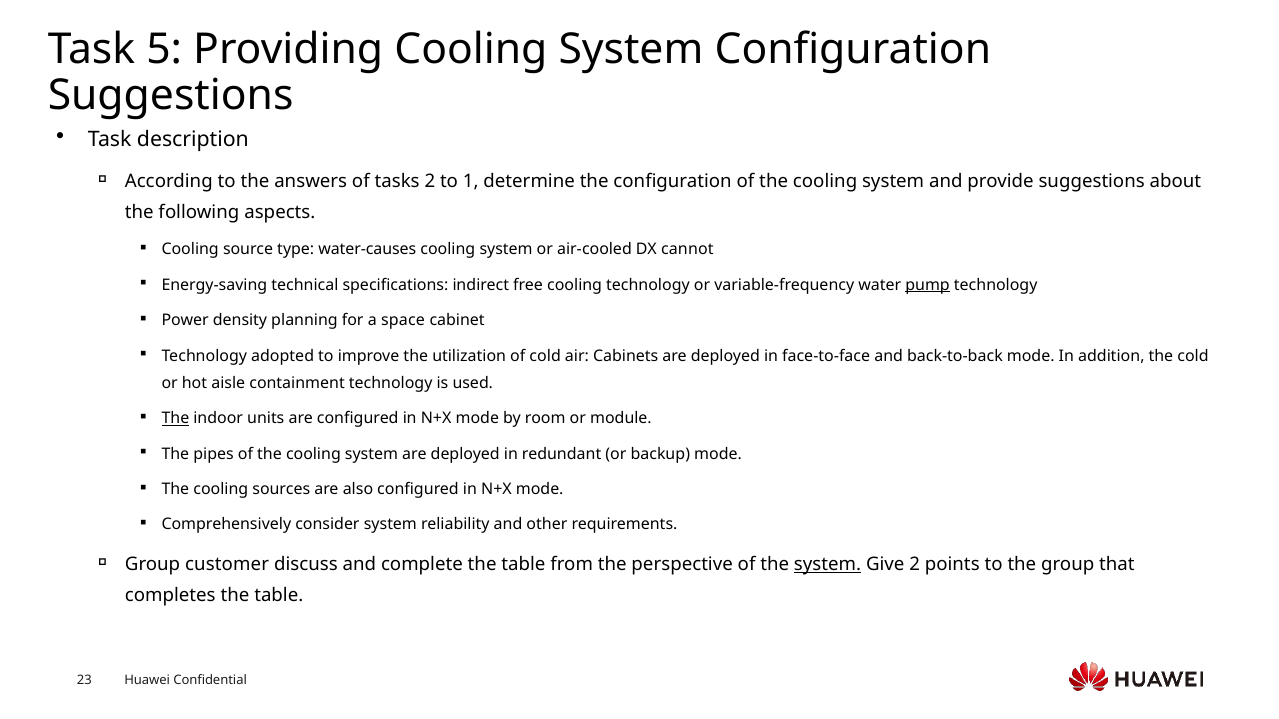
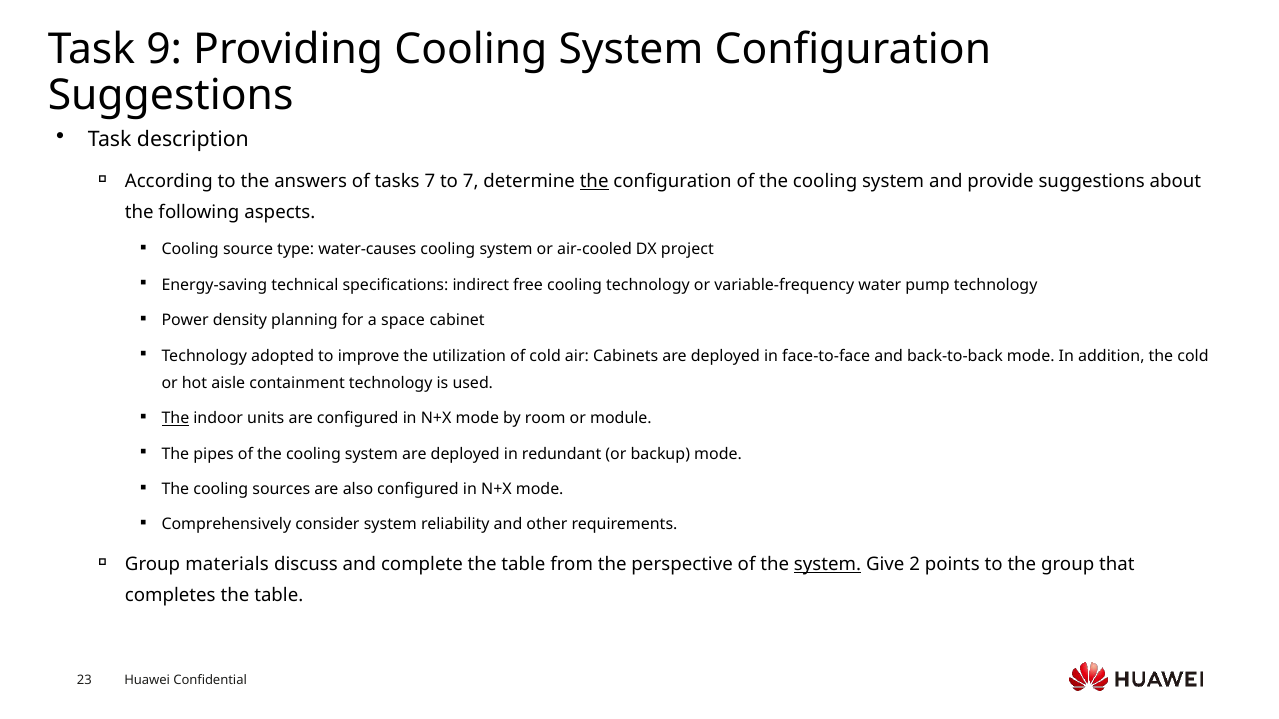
5: 5 -> 9
tasks 2: 2 -> 7
to 1: 1 -> 7
the at (594, 181) underline: none -> present
cannot: cannot -> project
pump underline: present -> none
customer: customer -> materials
